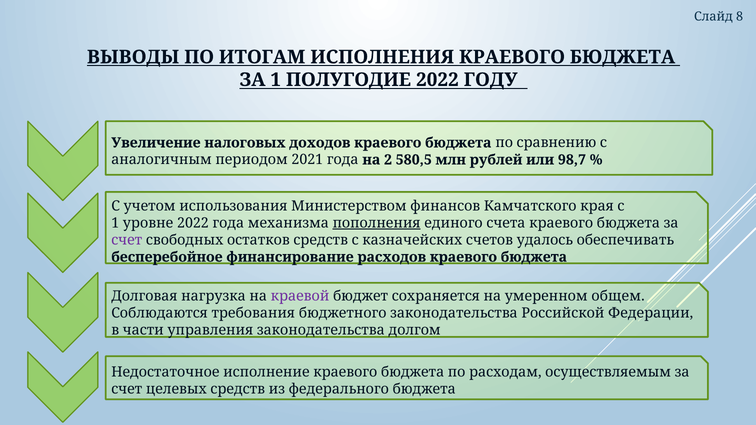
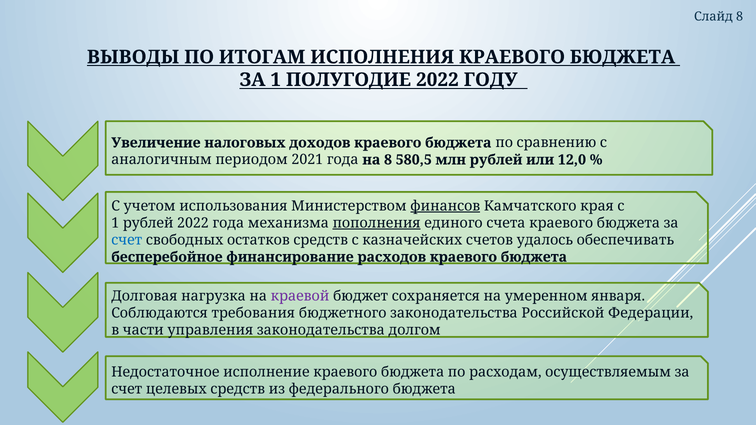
на 2: 2 -> 8
98,7: 98,7 -> 12,0
финансов underline: none -> present
1 уровне: уровне -> рублей
счет at (127, 240) colour: purple -> blue
общем: общем -> января
